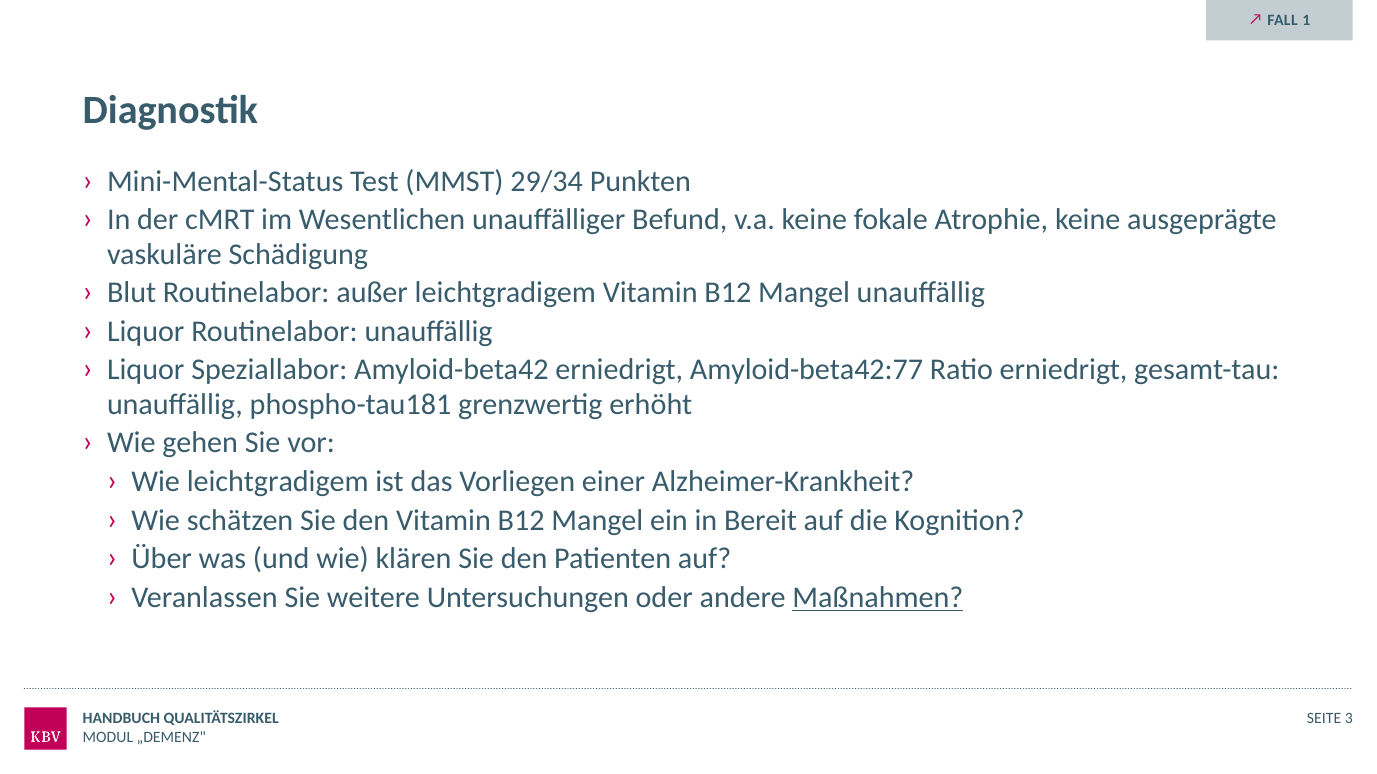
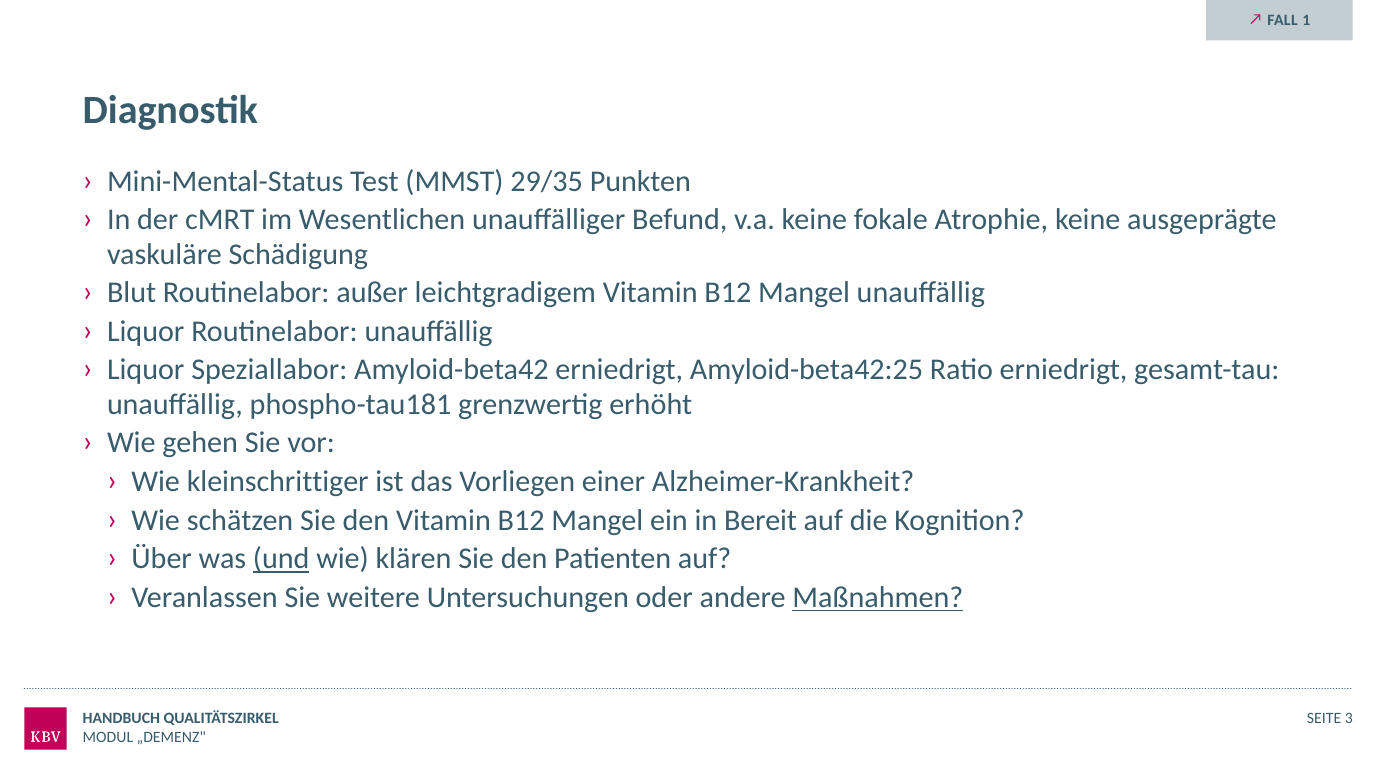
29/34: 29/34 -> 29/35
Amyloid-beta42:77: Amyloid-beta42:77 -> Amyloid-beta42:25
Wie leichtgradigem: leichtgradigem -> kleinschrittiger
und underline: none -> present
